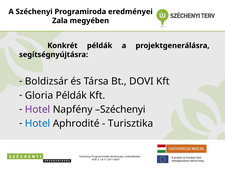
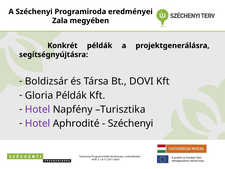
Napfény Széchenyi: Széchenyi -> Turisztika
Hotel at (38, 123) colour: blue -> purple
Turisztika at (131, 123): Turisztika -> Széchenyi
